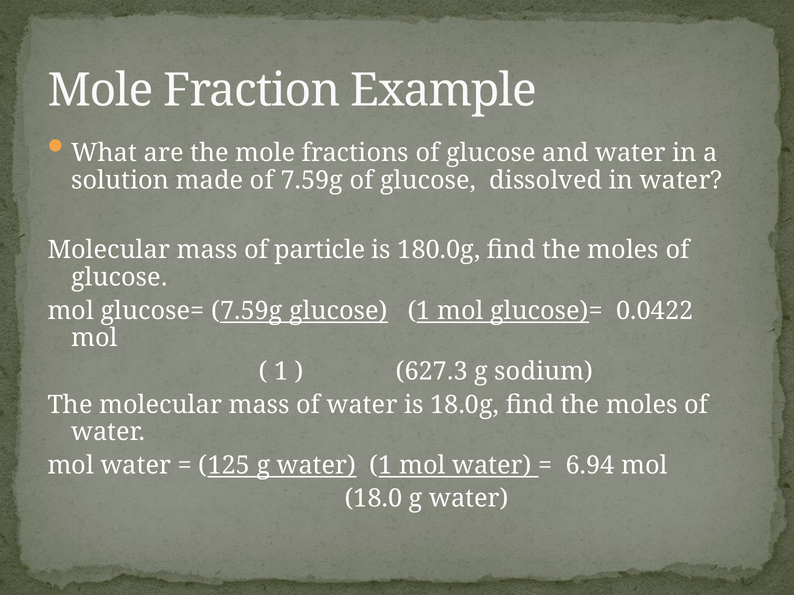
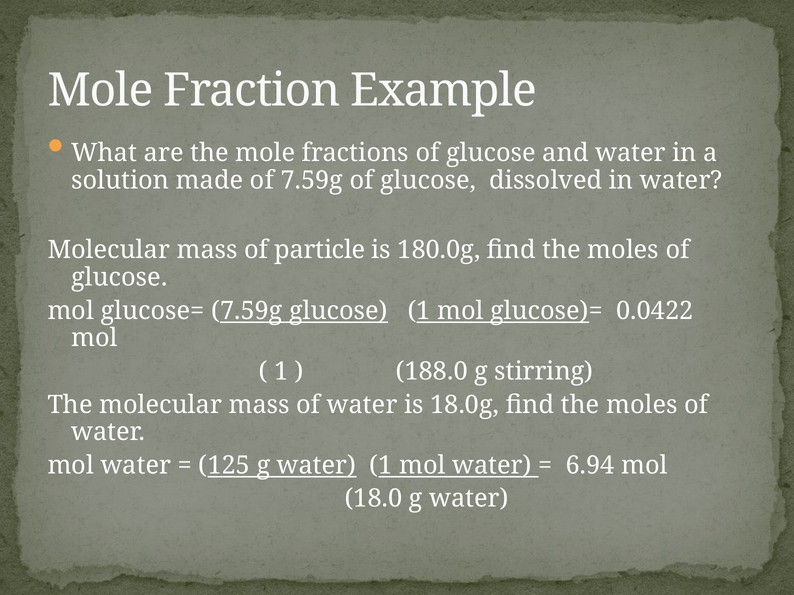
627.3: 627.3 -> 188.0
sodium: sodium -> stirring
